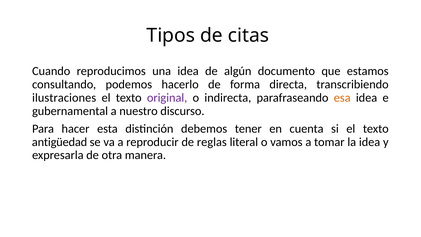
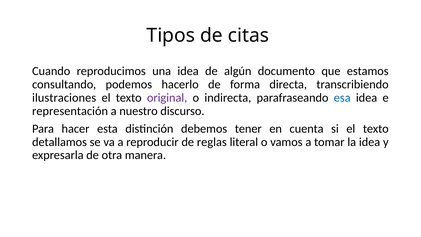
esa colour: orange -> blue
gubernamental: gubernamental -> representación
antigüedad: antigüedad -> detallamos
